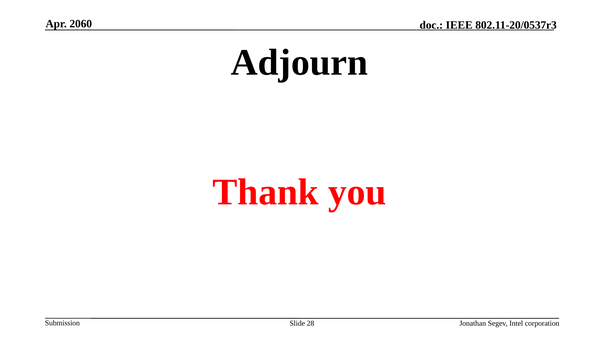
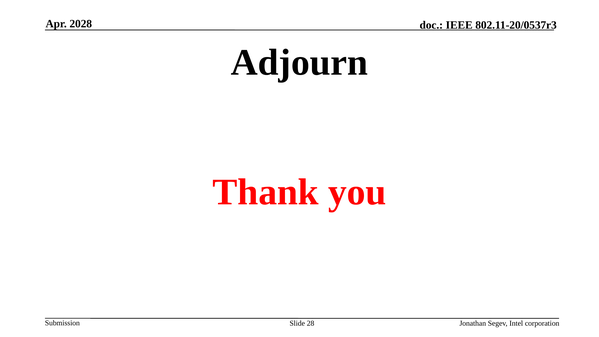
2060: 2060 -> 2028
